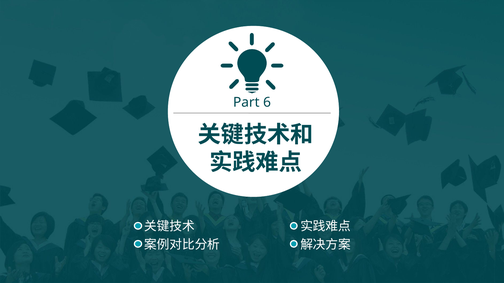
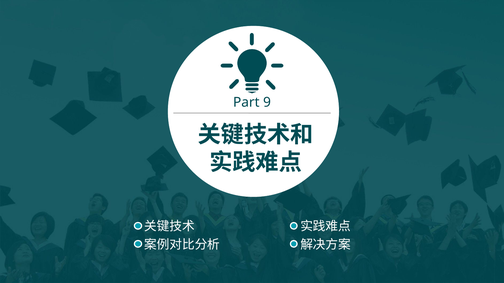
6: 6 -> 9
